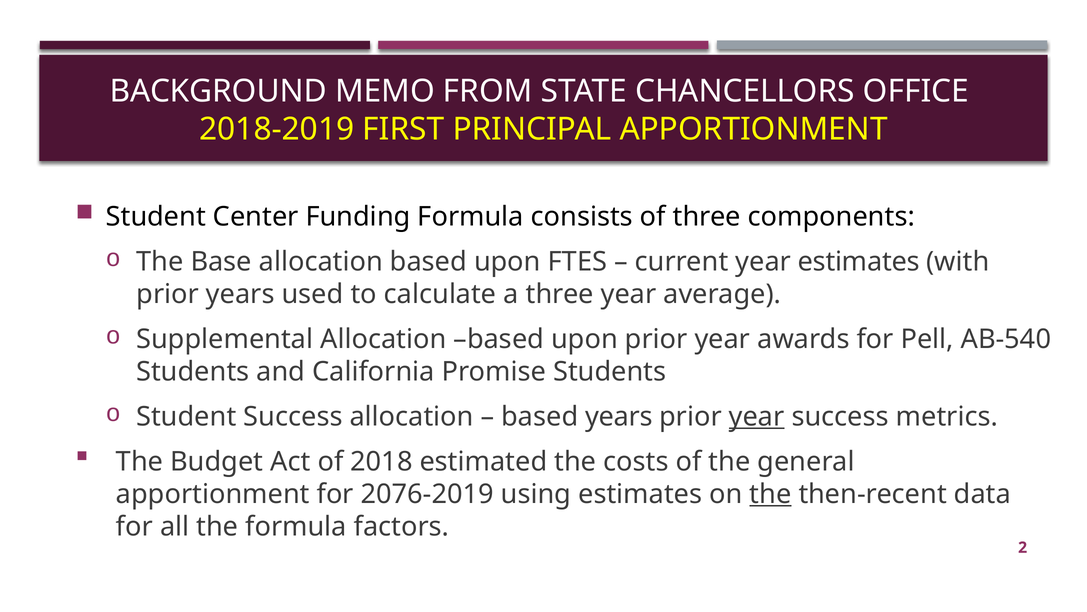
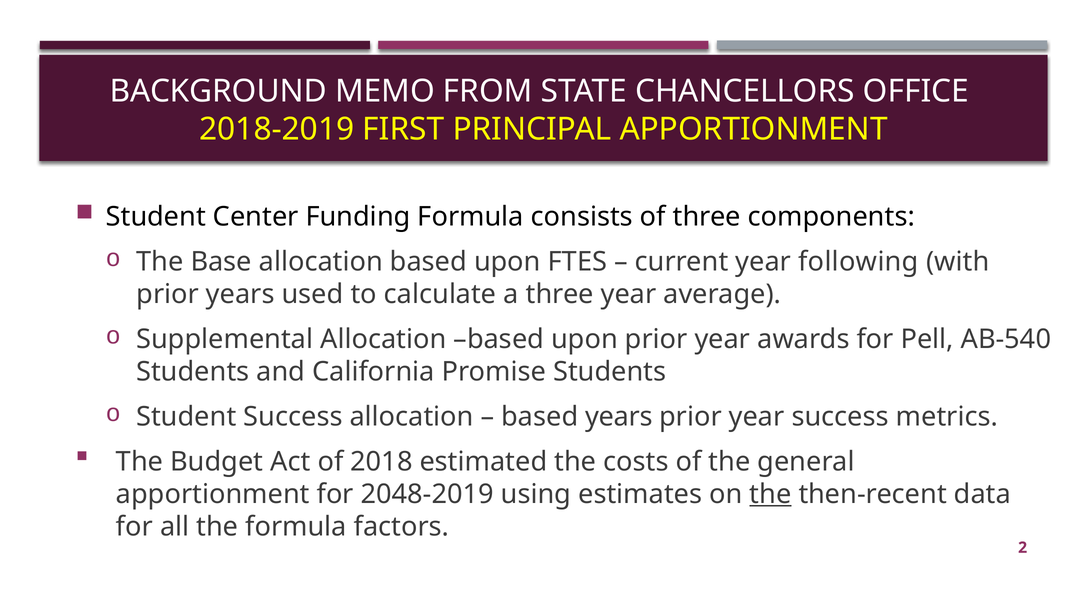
year estimates: estimates -> following
year at (757, 416) underline: present -> none
2076-2019: 2076-2019 -> 2048-2019
